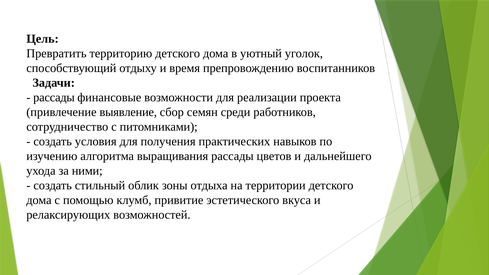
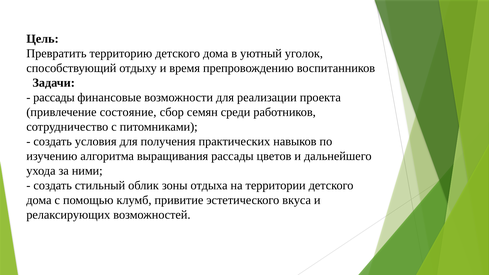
выявление: выявление -> состояние
